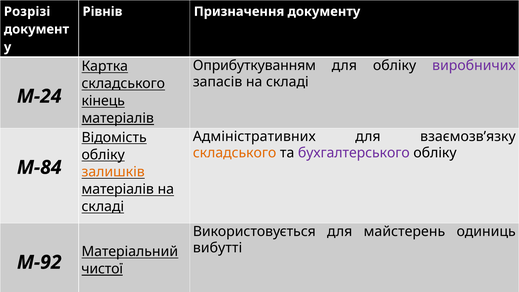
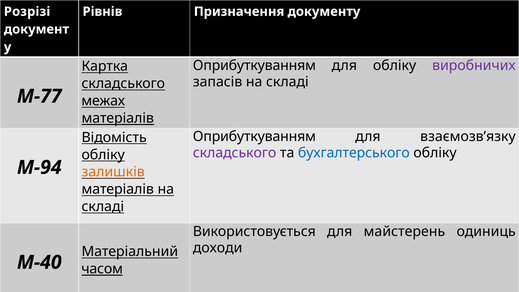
М-24: М-24 -> М-77
кінець: кінець -> межах
Адміністративних at (254, 137): Адміністративних -> Оприбуткуванням
складського at (235, 153) colour: orange -> purple
бухгалтерського colour: purple -> blue
М-84: М-84 -> М-94
вибутті: вибутті -> доходи
М-92: М-92 -> М-40
чистої: чистої -> часом
